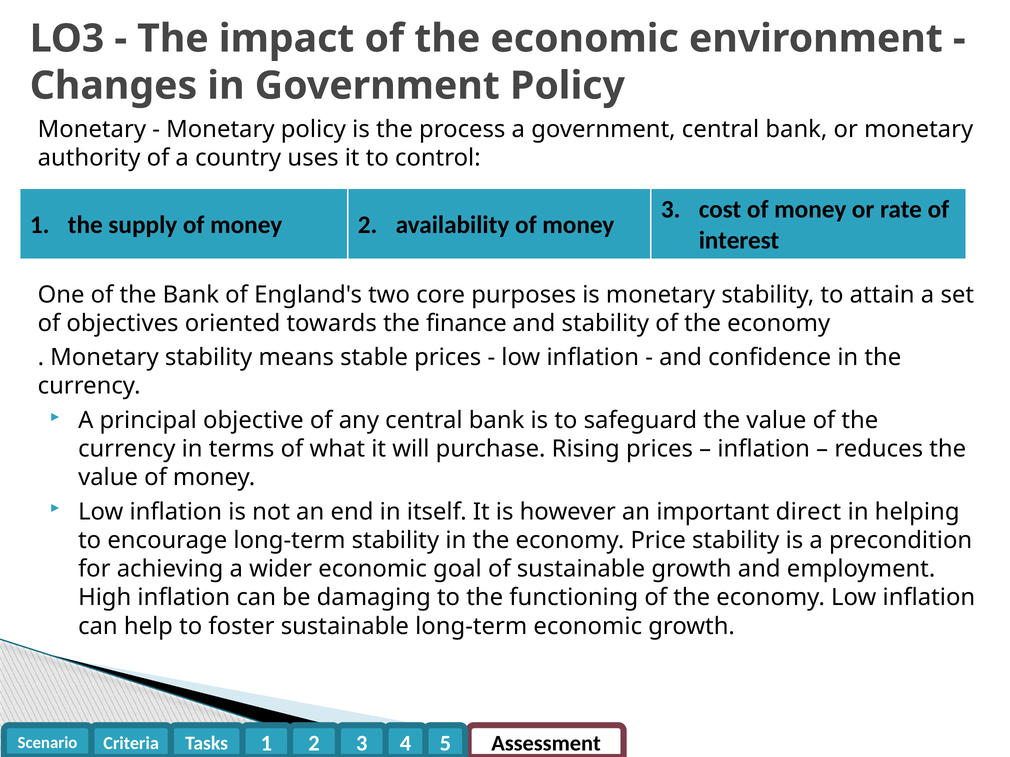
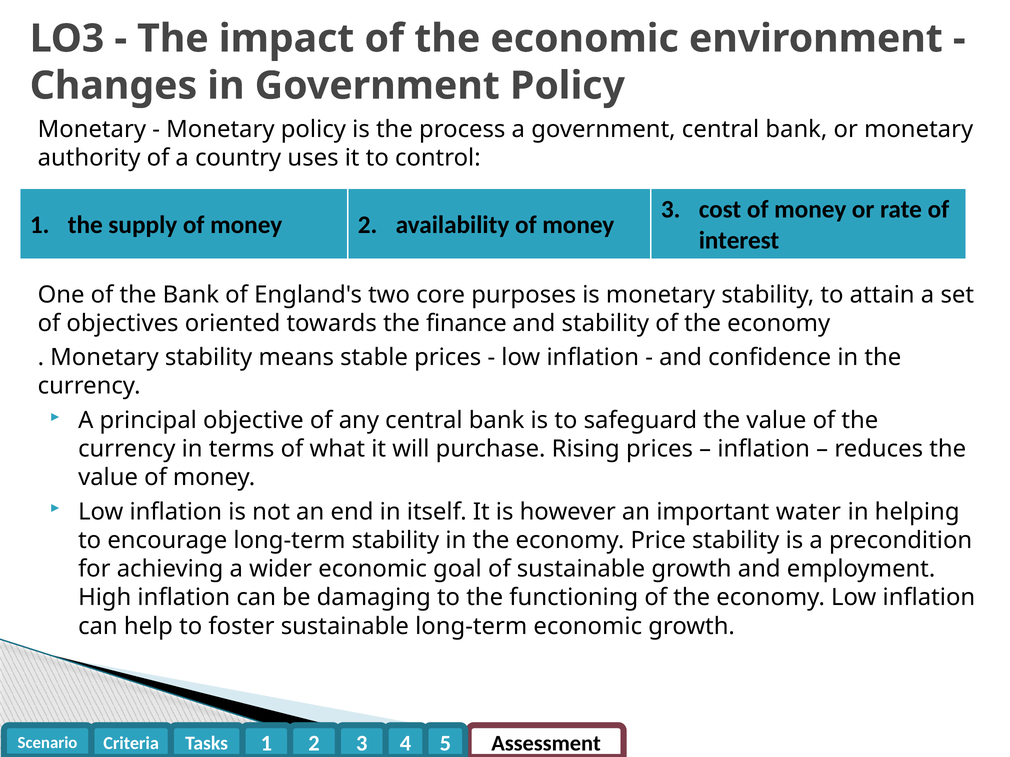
direct: direct -> water
